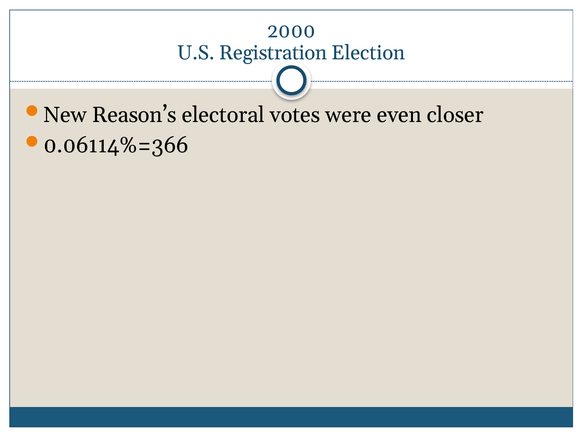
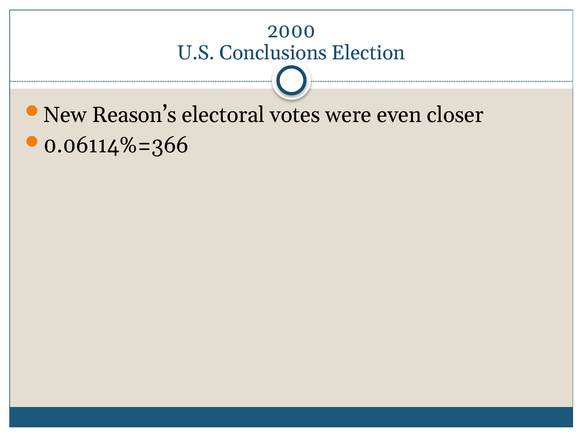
Registration: Registration -> Conclusions
